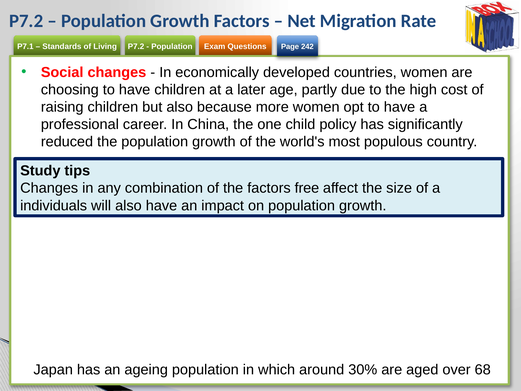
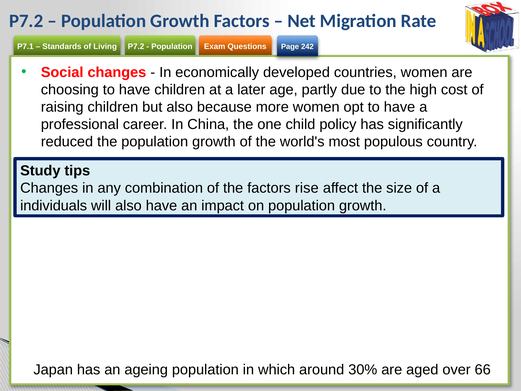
free: free -> rise
68: 68 -> 66
